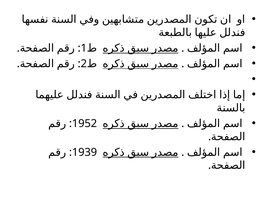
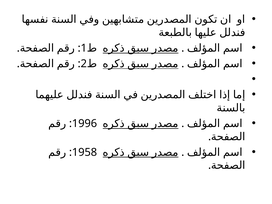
1952: 1952 -> 1996
1939: 1939 -> 1958
